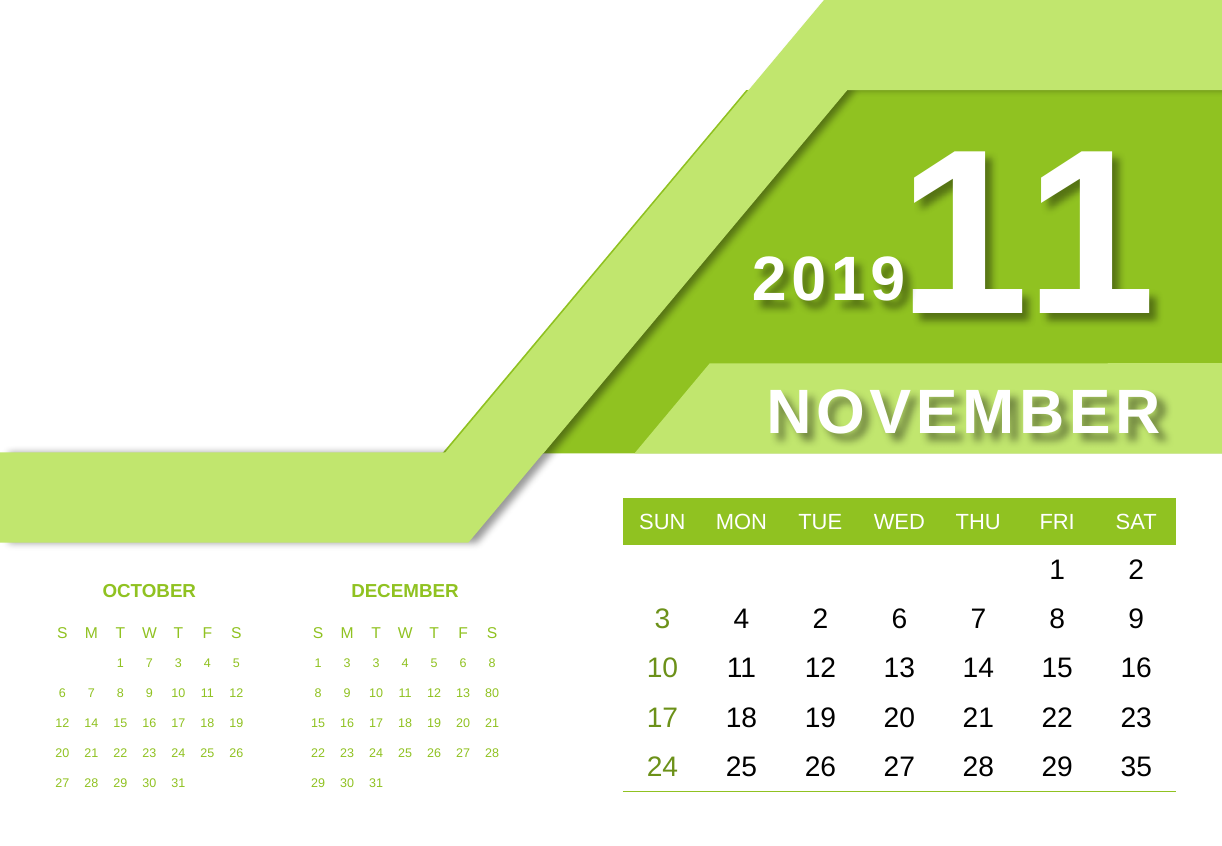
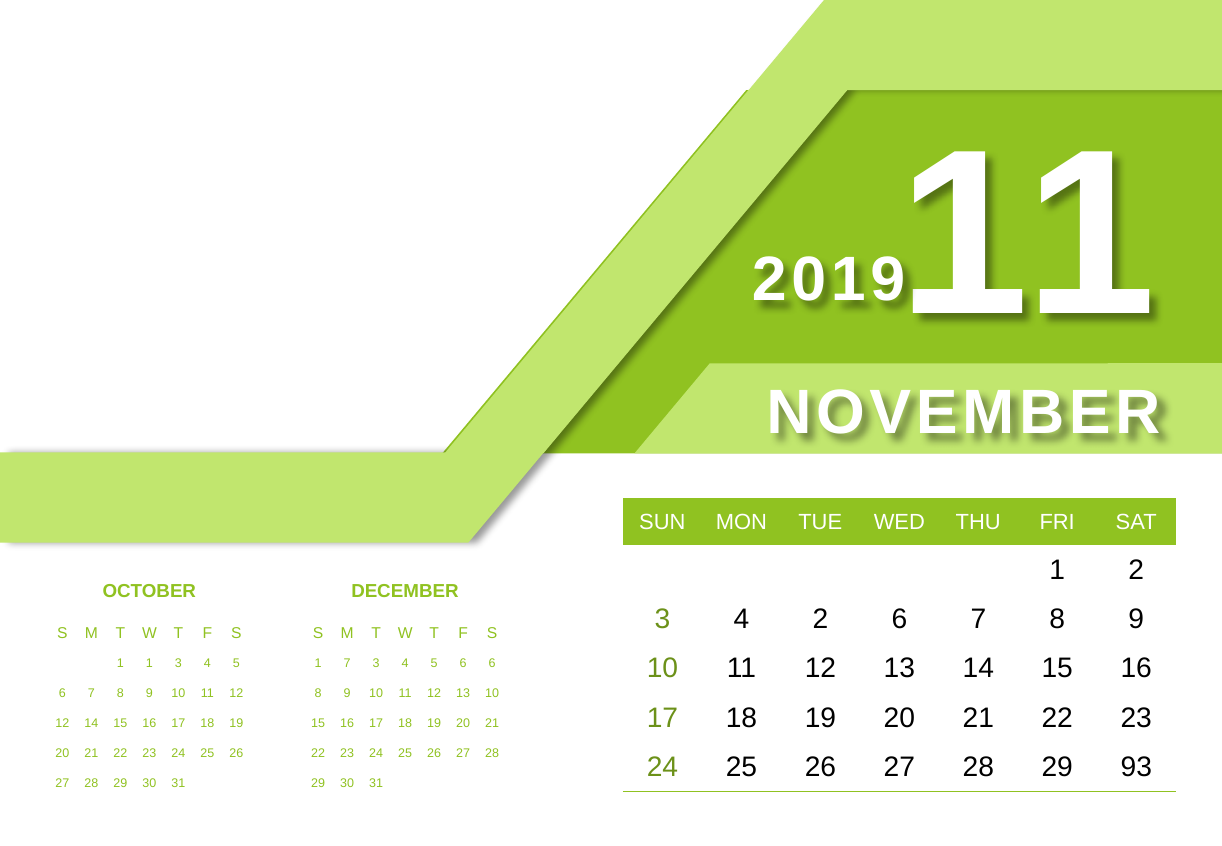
1 7: 7 -> 1
1 3: 3 -> 7
6 8: 8 -> 6
13 80: 80 -> 10
35: 35 -> 93
